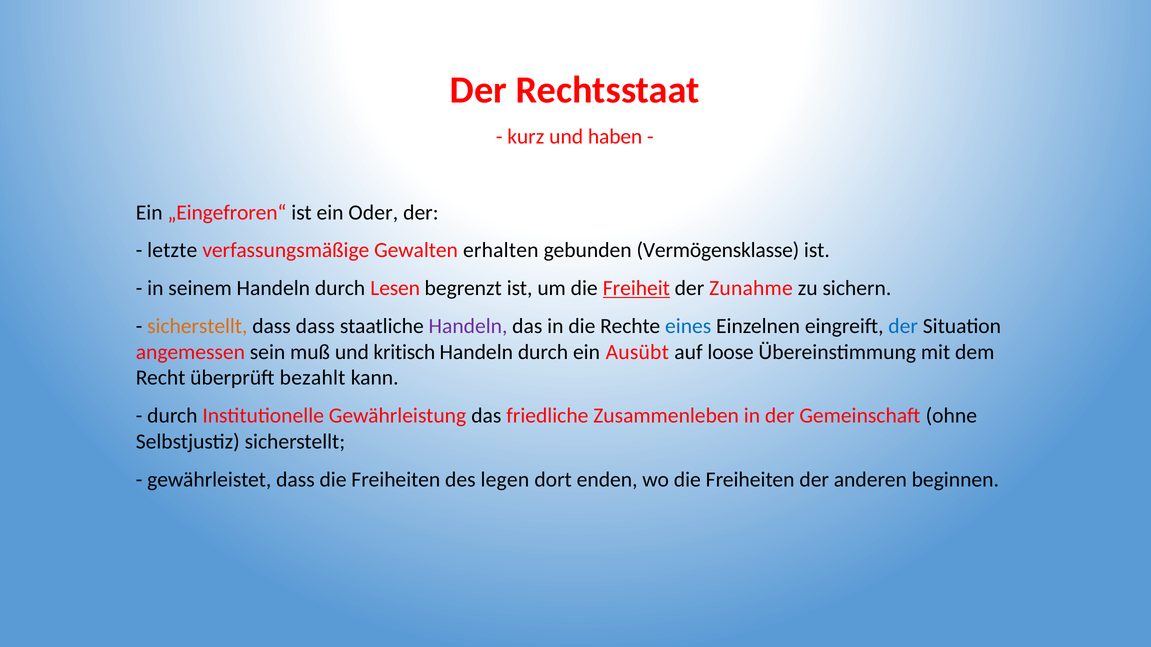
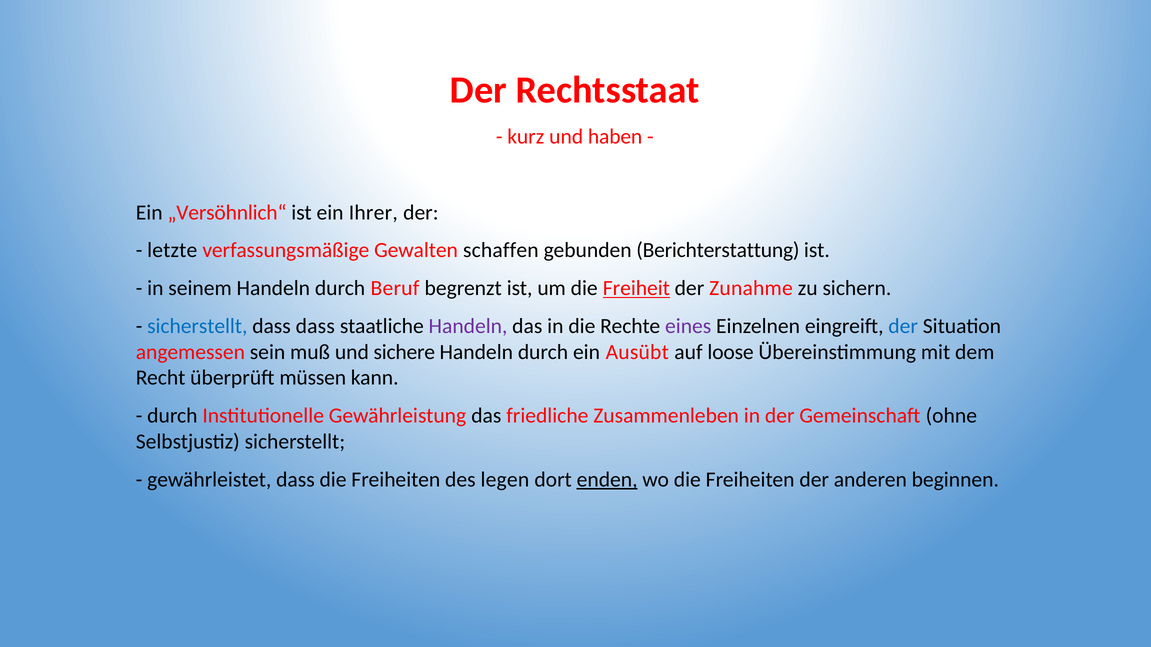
„Eingefroren“: „Eingefroren“ -> „Versöhnlich“
Oder: Oder -> Ihrer
erhalten: erhalten -> schaffen
Vermögensklasse: Vermögensklasse -> Berichterstattung
Lesen: Lesen -> Beruf
sicherstellt at (197, 326) colour: orange -> blue
eines colour: blue -> purple
kritisch: kritisch -> sichere
bezahlt: bezahlt -> müssen
enden underline: none -> present
